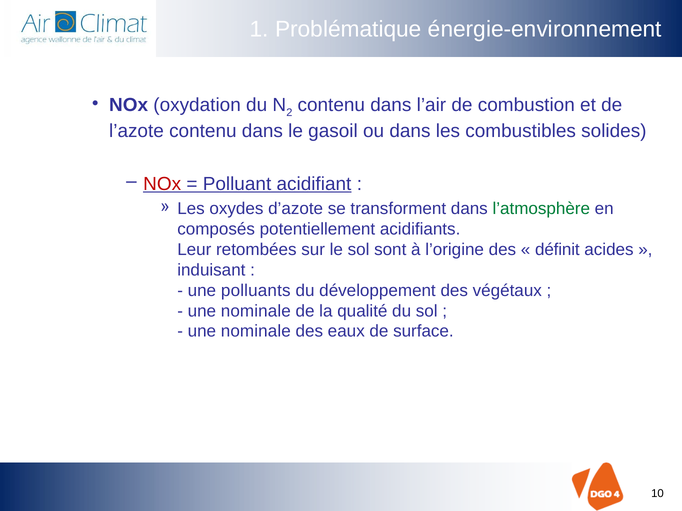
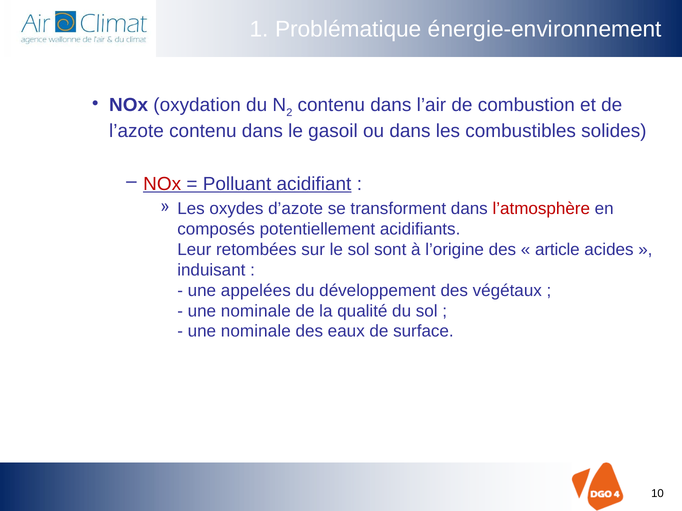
l’atmosphère colour: green -> red
définit: définit -> article
polluants: polluants -> appelées
